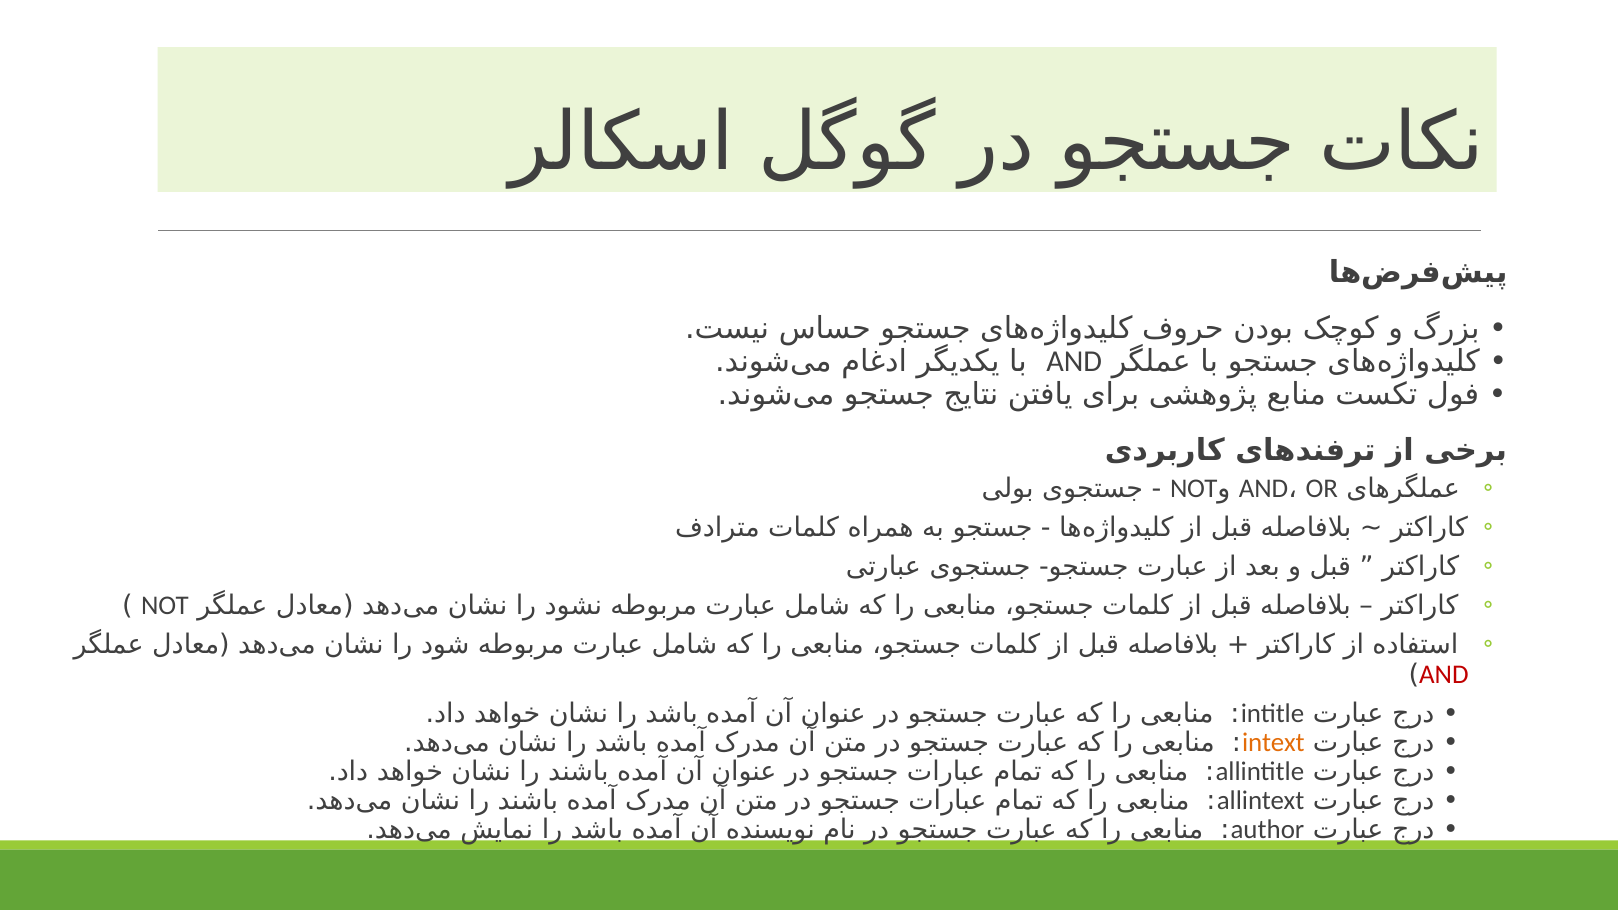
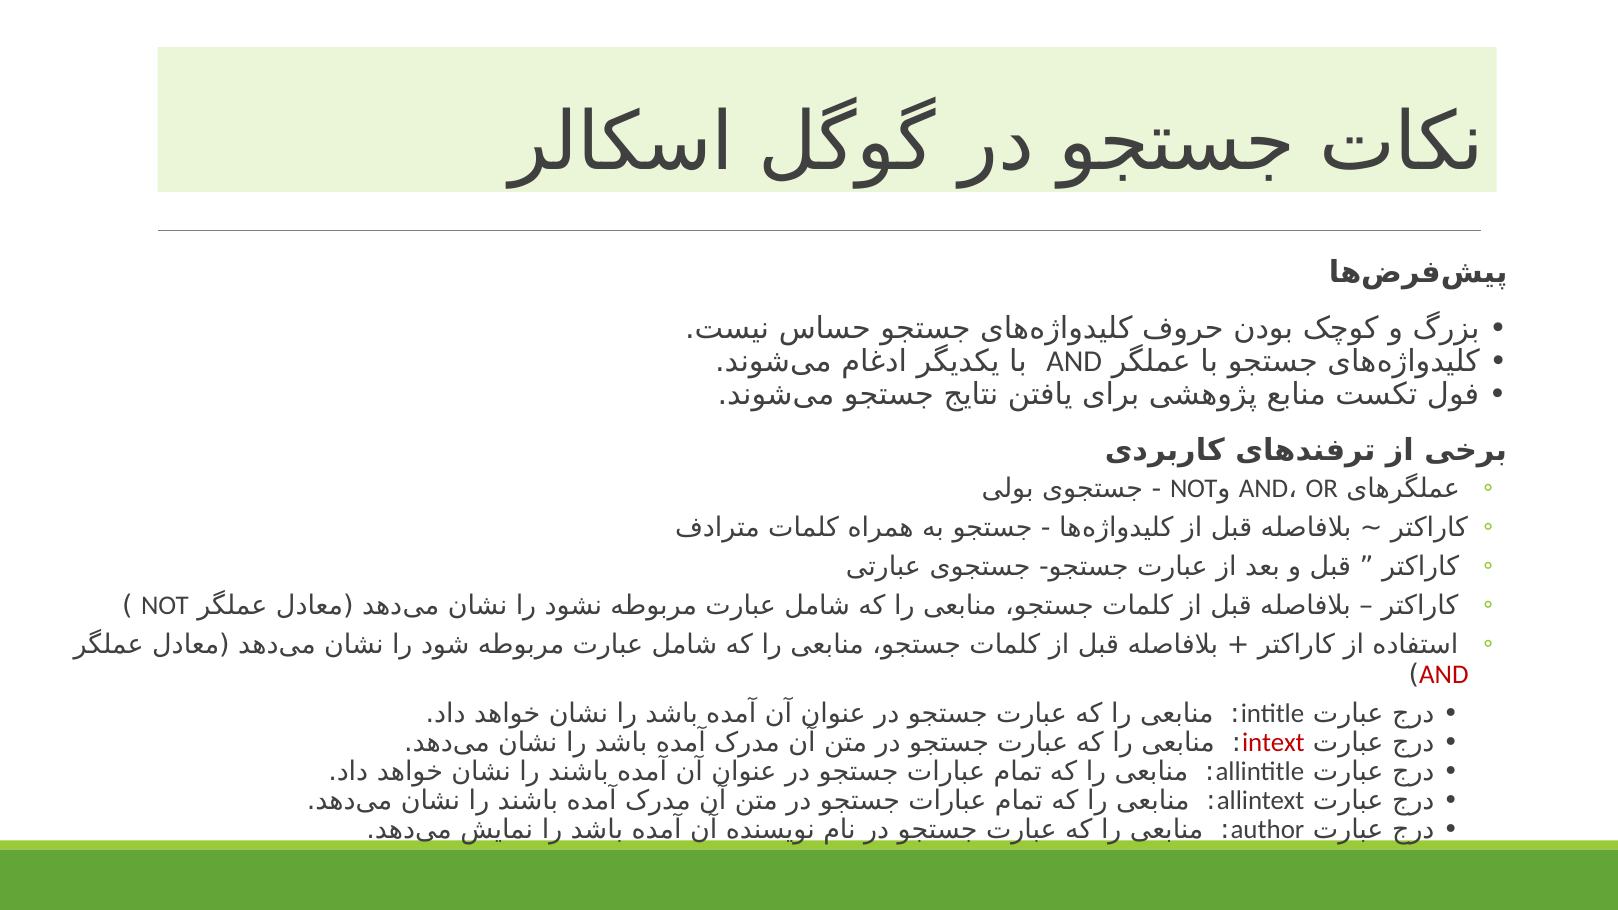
intext colour: orange -> red
